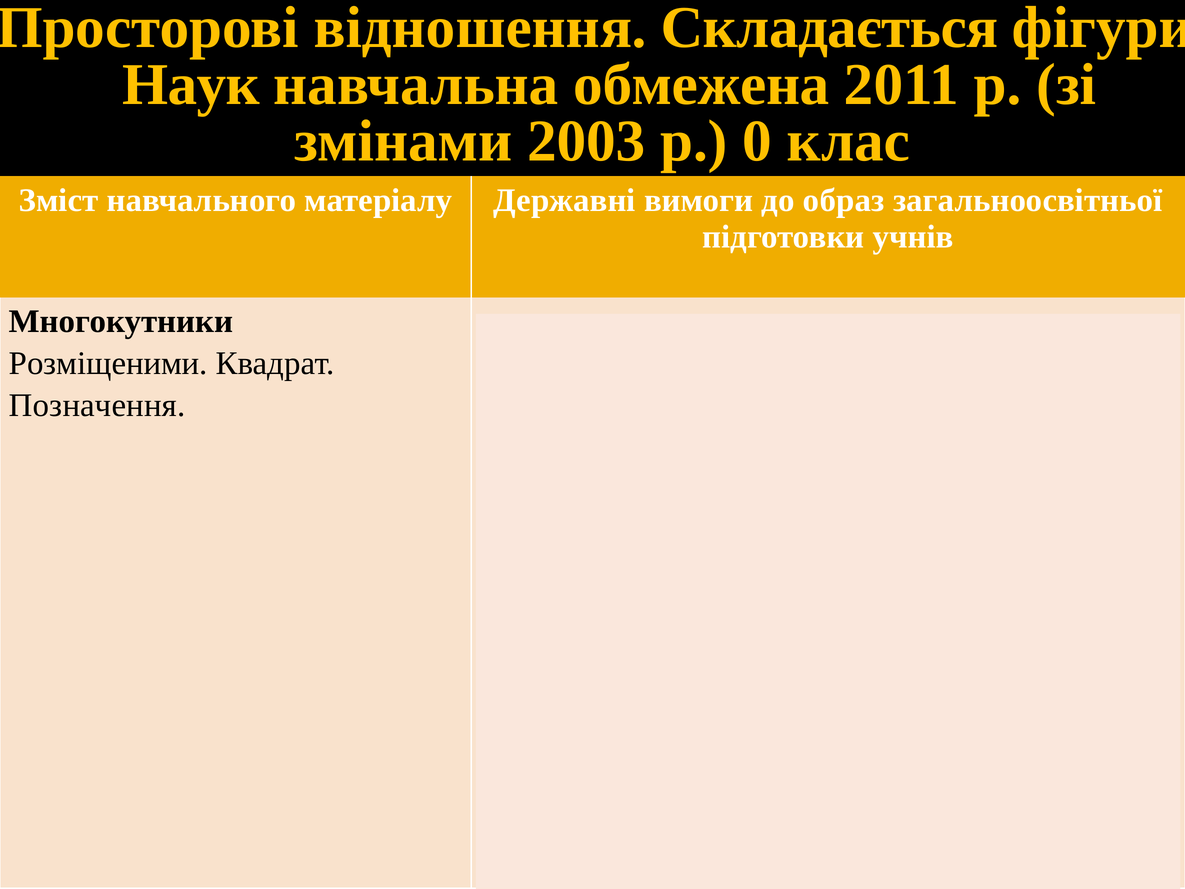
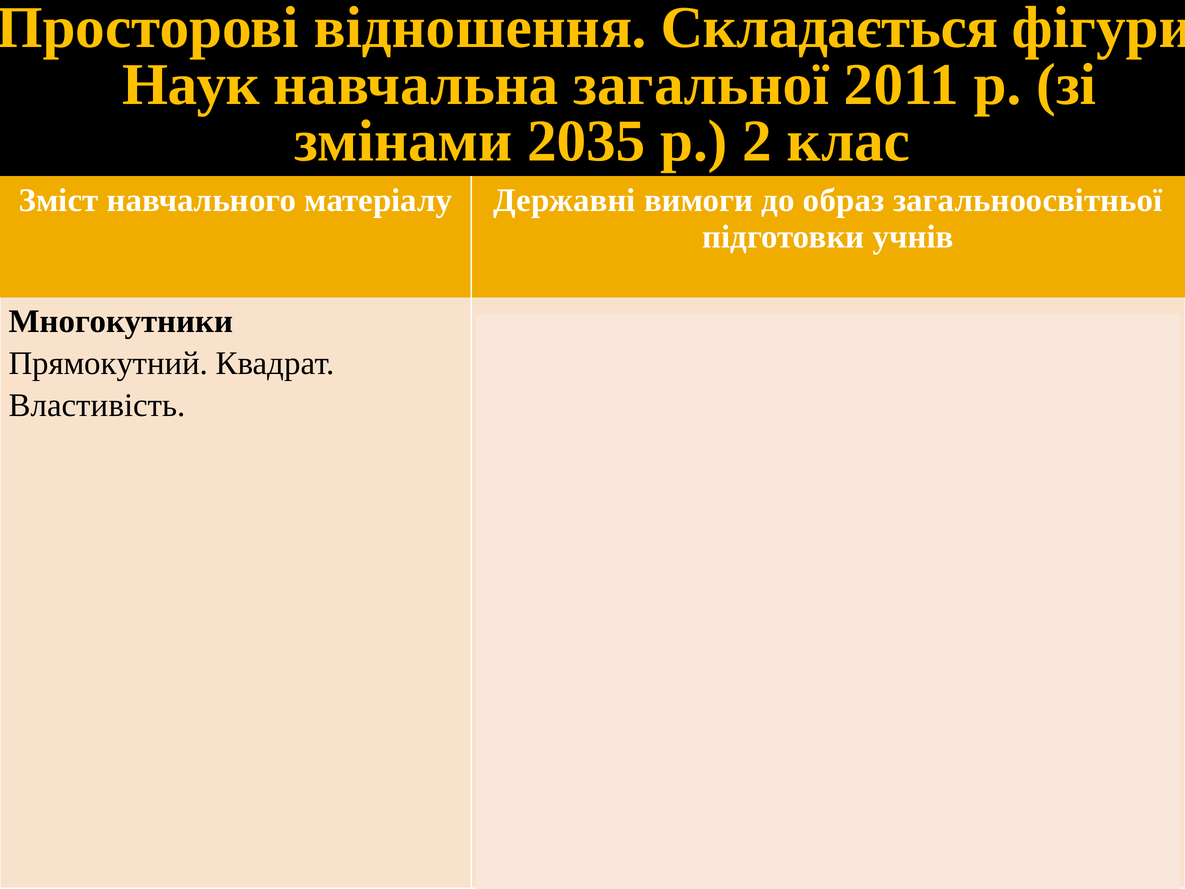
обмежена: обмежена -> загальної
2003: 2003 -> 2035
0: 0 -> 2
Розміщеними: Розміщеними -> Прямокутний
Позначення at (97, 405): Позначення -> Властивість
